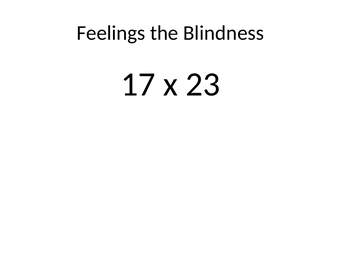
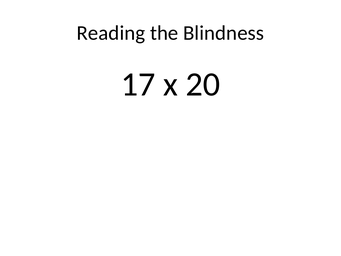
Feelings: Feelings -> Reading
23: 23 -> 20
